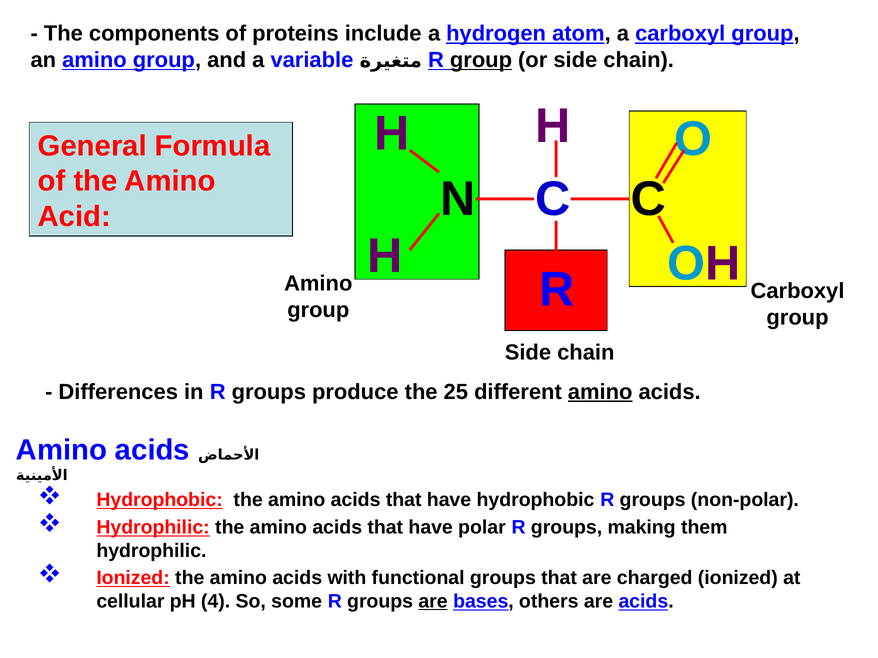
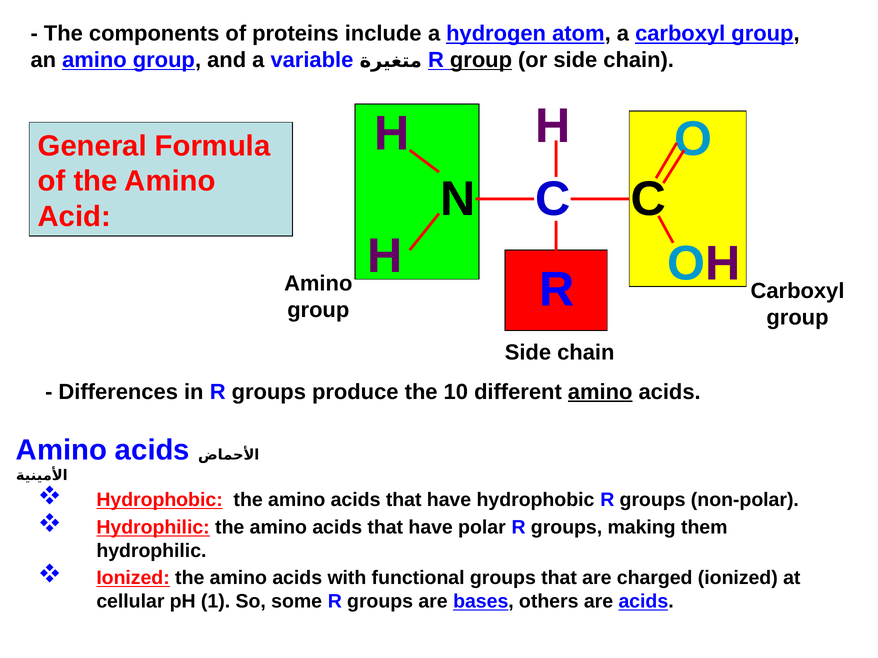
25: 25 -> 10
4: 4 -> 1
are at (433, 602) underline: present -> none
